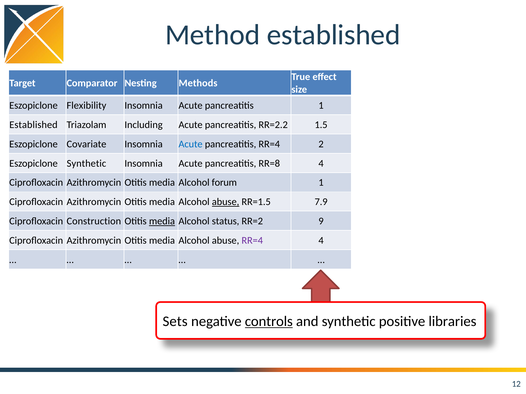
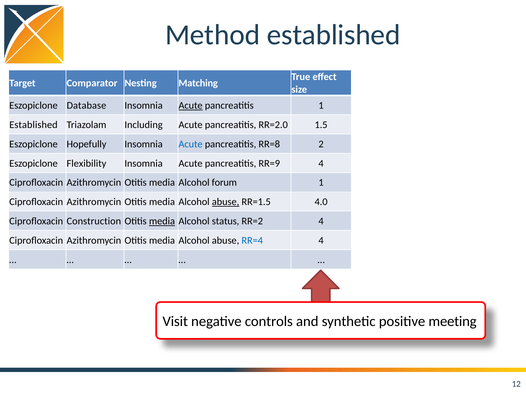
Methods: Methods -> Matching
Flexibility: Flexibility -> Database
Acute at (191, 106) underline: none -> present
RR=2.2: RR=2.2 -> RR=2.0
Covariate: Covariate -> Hopefully
pancreatitis RR=4: RR=4 -> RR=8
Eszopiclone Synthetic: Synthetic -> Flexibility
RR=8: RR=8 -> RR=9
7.9: 7.9 -> 4.0
RR=2 9: 9 -> 4
RR=4 at (252, 241) colour: purple -> blue
Sets: Sets -> Visit
controls underline: present -> none
libraries: libraries -> meeting
